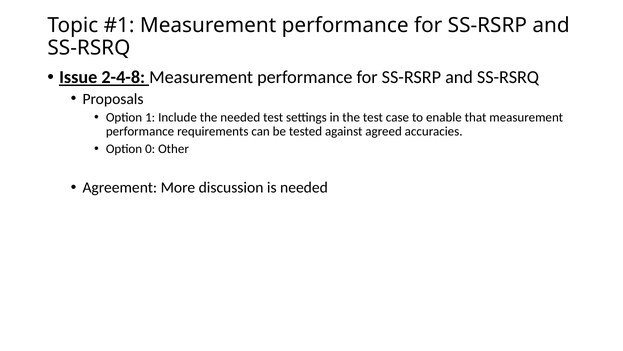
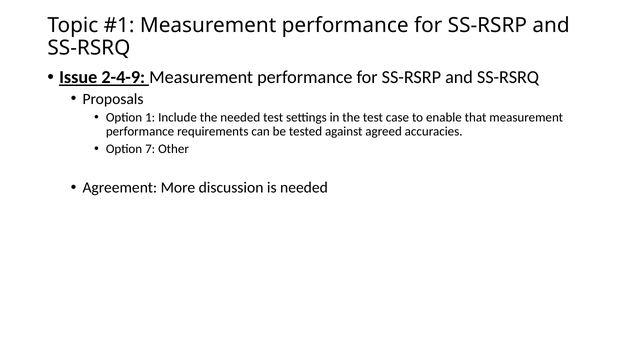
2-4-8: 2-4-8 -> 2-4-9
0: 0 -> 7
